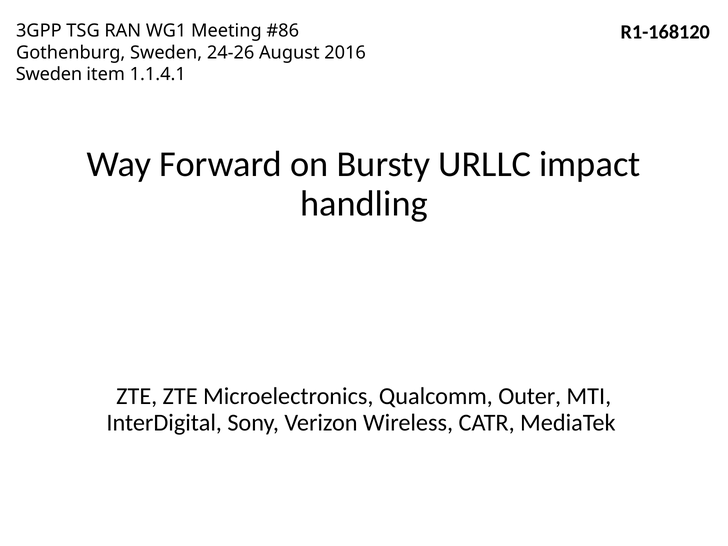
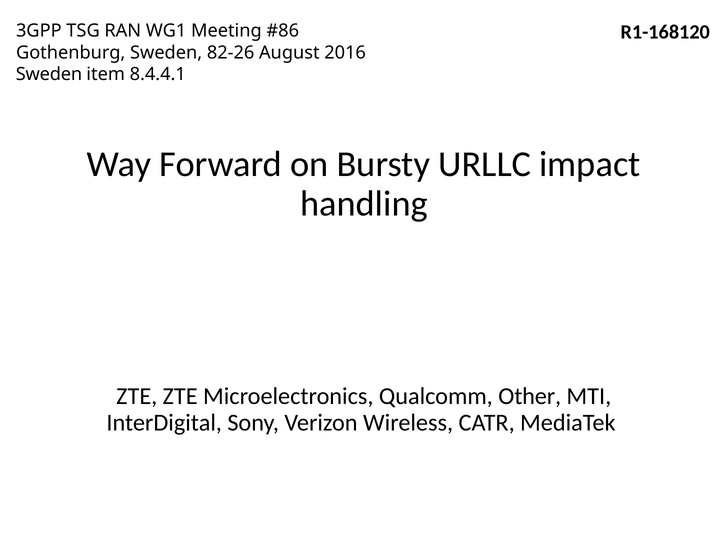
24-26: 24-26 -> 82-26
1.1.4.1: 1.1.4.1 -> 8.4.4.1
Outer: Outer -> Other
